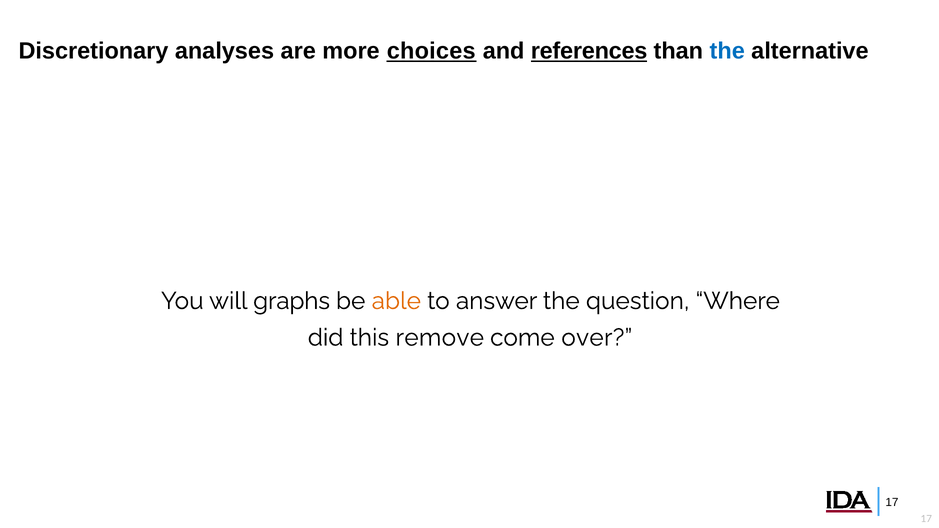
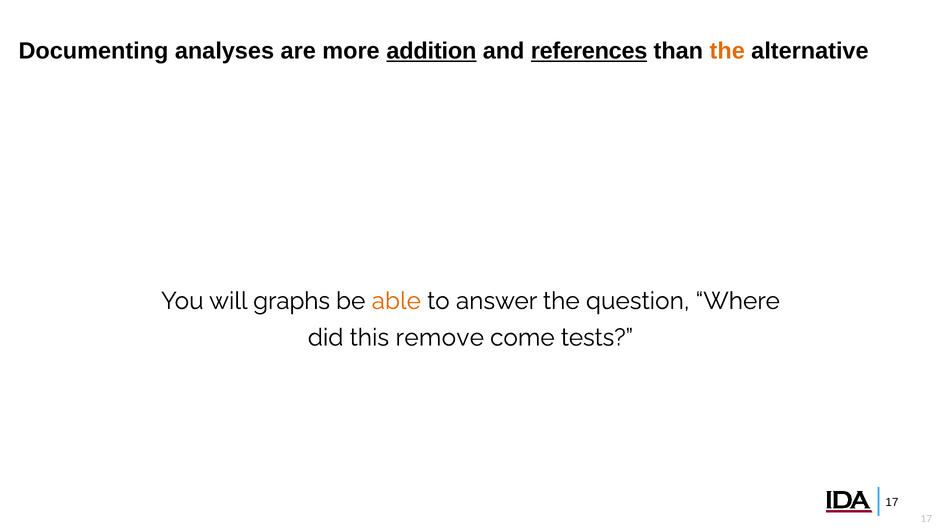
Discretionary: Discretionary -> Documenting
choices: choices -> addition
the at (727, 51) colour: blue -> orange
over: over -> tests
